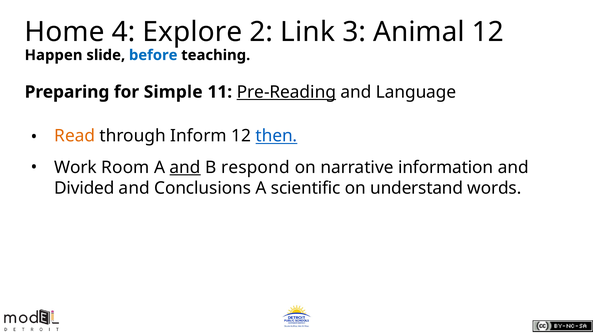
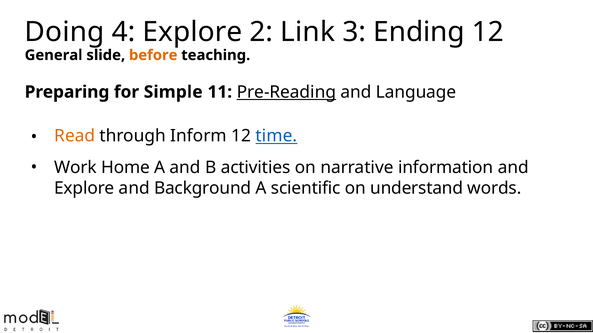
Home: Home -> Doing
Animal: Animal -> Ending
Happen: Happen -> General
before colour: blue -> orange
then: then -> time
Room: Room -> Home
and at (185, 168) underline: present -> none
respond: respond -> activities
Divided at (84, 188): Divided -> Explore
Conclusions: Conclusions -> Background
